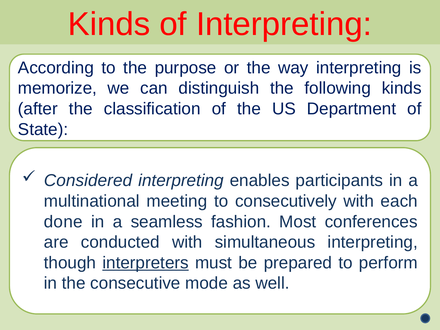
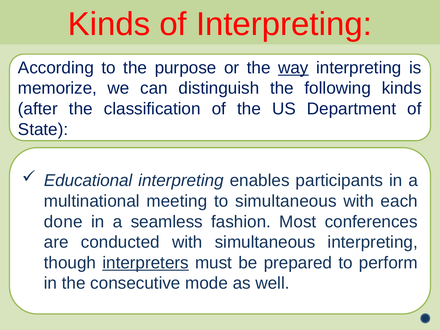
way underline: none -> present
Considered: Considered -> Educational
to consecutively: consecutively -> simultaneous
